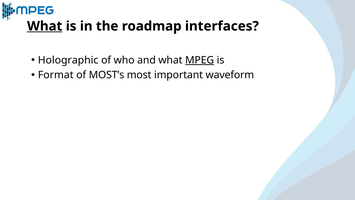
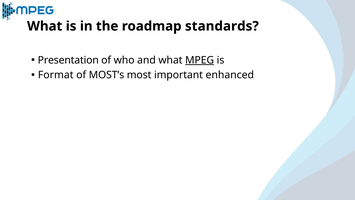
What at (45, 26) underline: present -> none
interfaces: interfaces -> standards
Holographic: Holographic -> Presentation
waveform: waveform -> enhanced
